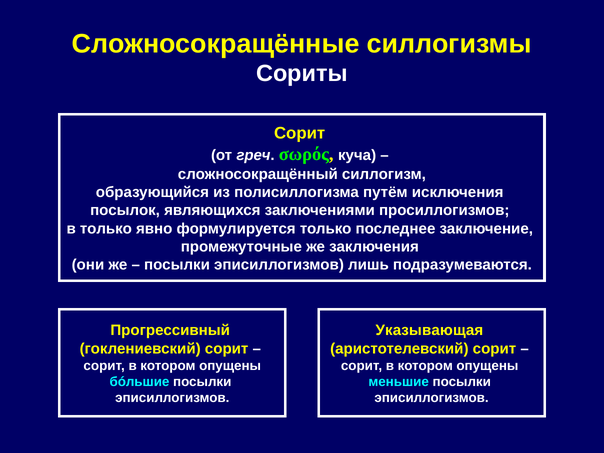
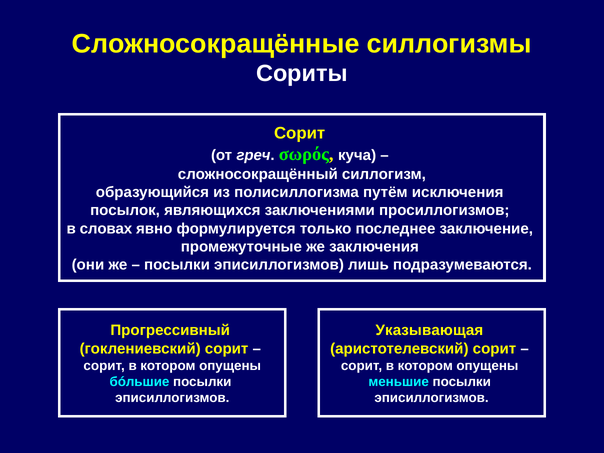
в только: только -> словах
